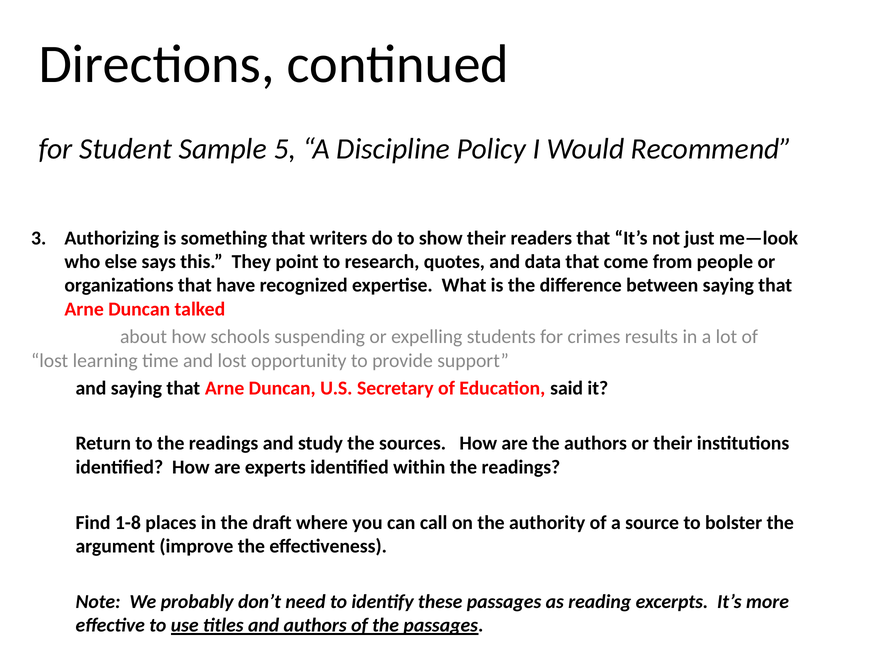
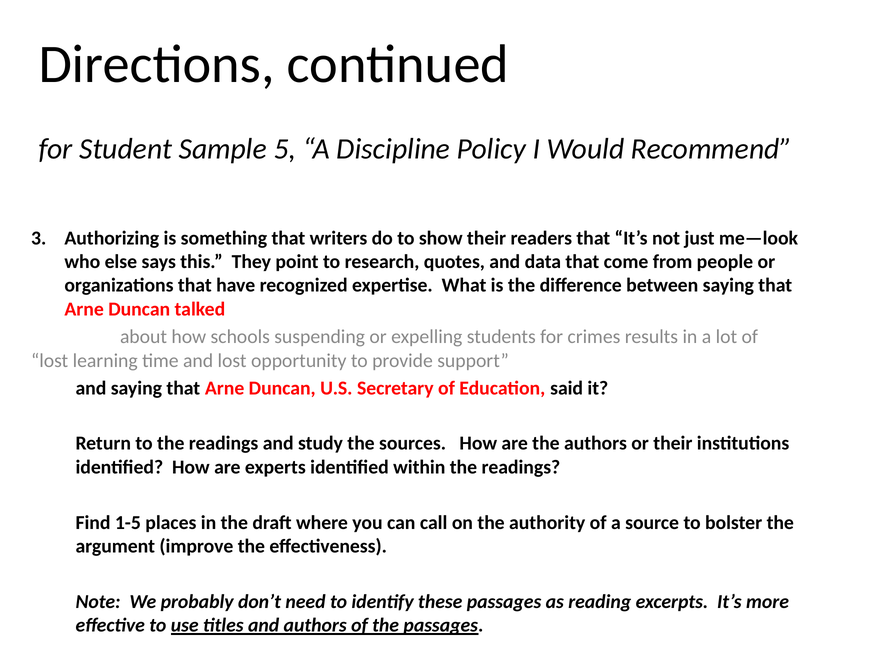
1-8: 1-8 -> 1-5
